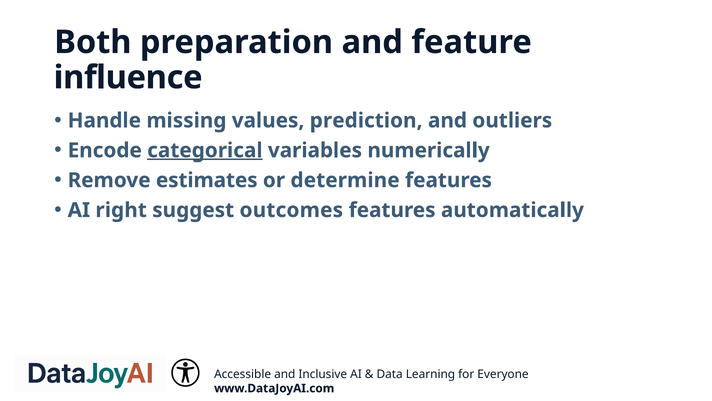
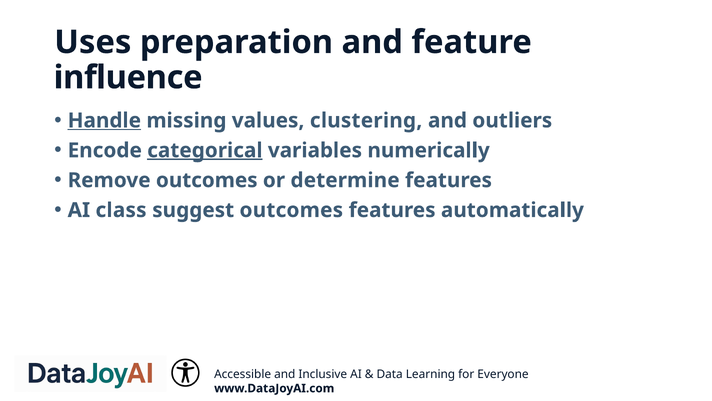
Both: Both -> Uses
Handle underline: none -> present
prediction: prediction -> clustering
Remove estimates: estimates -> outcomes
right: right -> class
